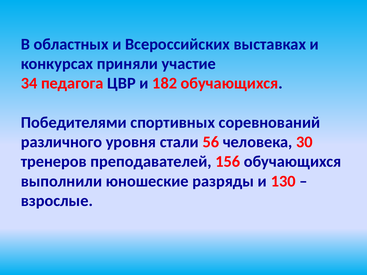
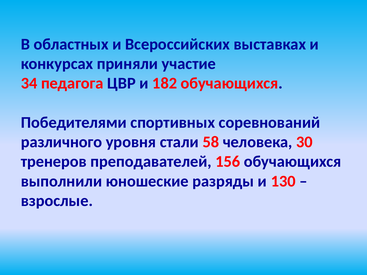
56: 56 -> 58
